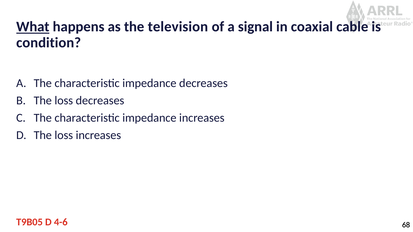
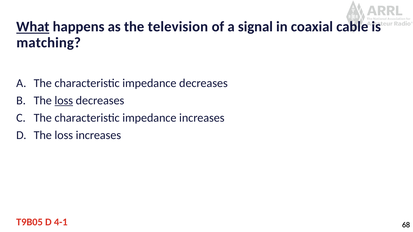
condition: condition -> matching
loss at (64, 101) underline: none -> present
4-6: 4-6 -> 4-1
